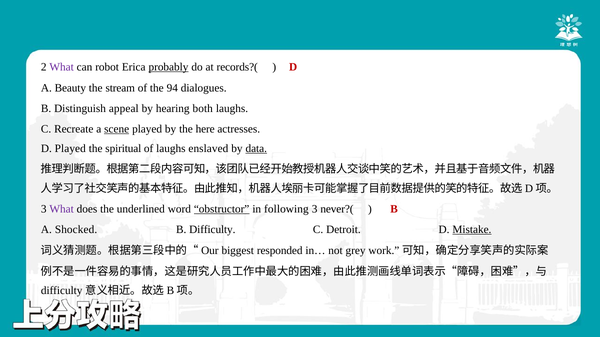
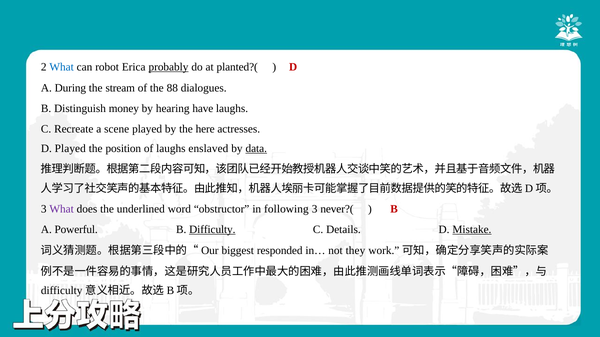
What at (62, 67) colour: purple -> blue
records?(: records?( -> planted?(
Beauty: Beauty -> During
94: 94 -> 88
appeal: appeal -> money
both: both -> have
scene underline: present -> none
spiritual: spiritual -> position
obstructor underline: present -> none
Shocked: Shocked -> Powerful
Difficulty underline: none -> present
Detroit: Detroit -> Details
grey: grey -> they
